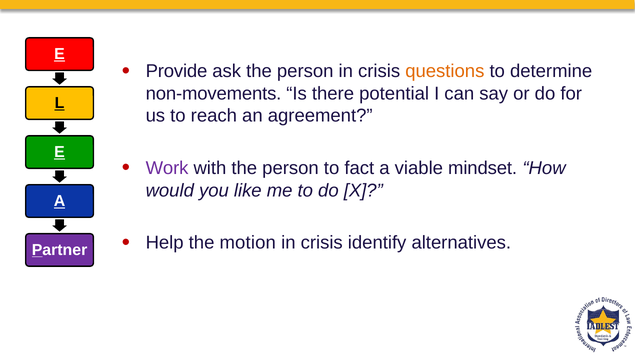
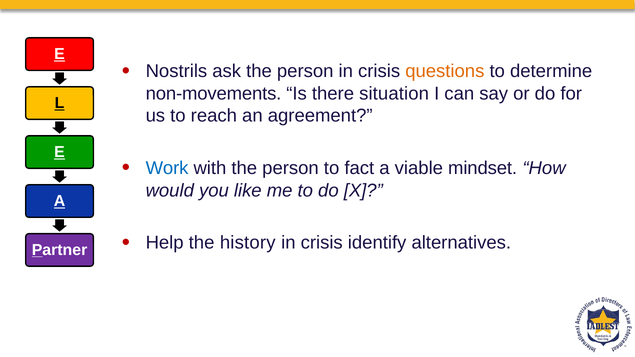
Provide: Provide -> Nostrils
potential: potential -> situation
Work colour: purple -> blue
motion: motion -> history
